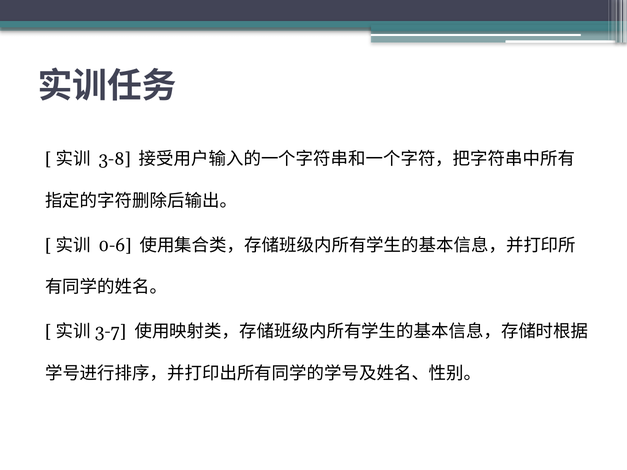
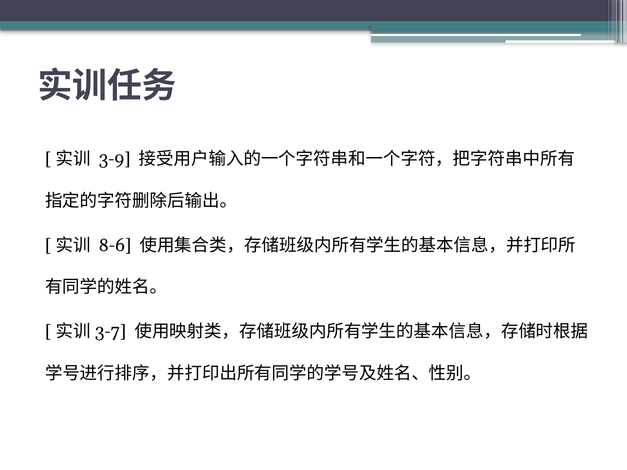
3-8: 3-8 -> 3-9
0-6: 0-6 -> 8-6
